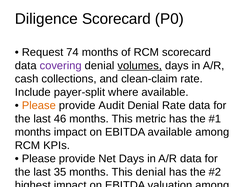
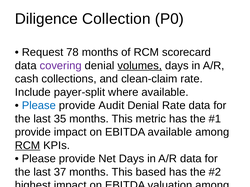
Diligence Scorecard: Scorecard -> Collection
74: 74 -> 78
Please at (39, 106) colour: orange -> blue
46: 46 -> 35
months at (33, 132): months -> provide
RCM at (28, 146) underline: none -> present
35: 35 -> 37
This denial: denial -> based
